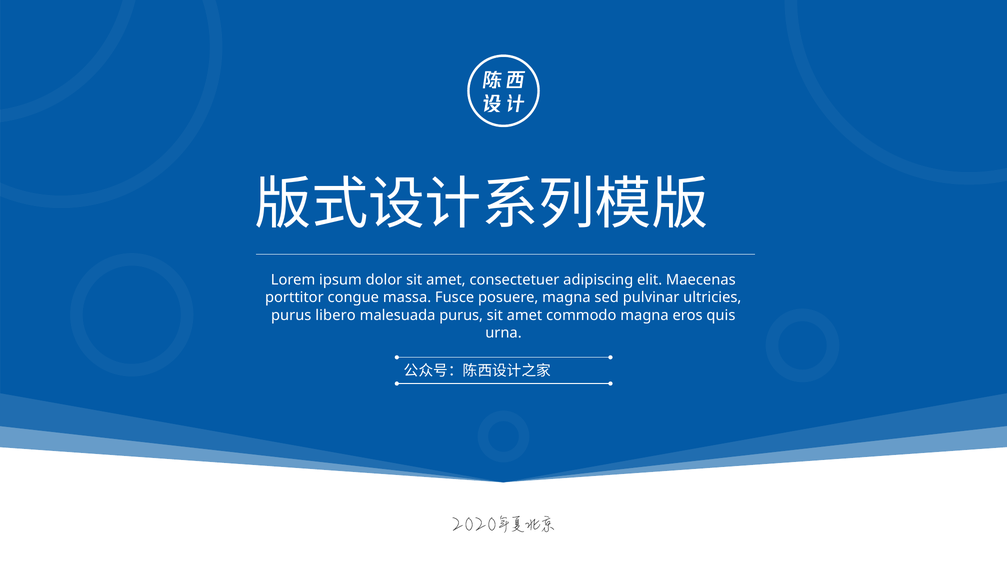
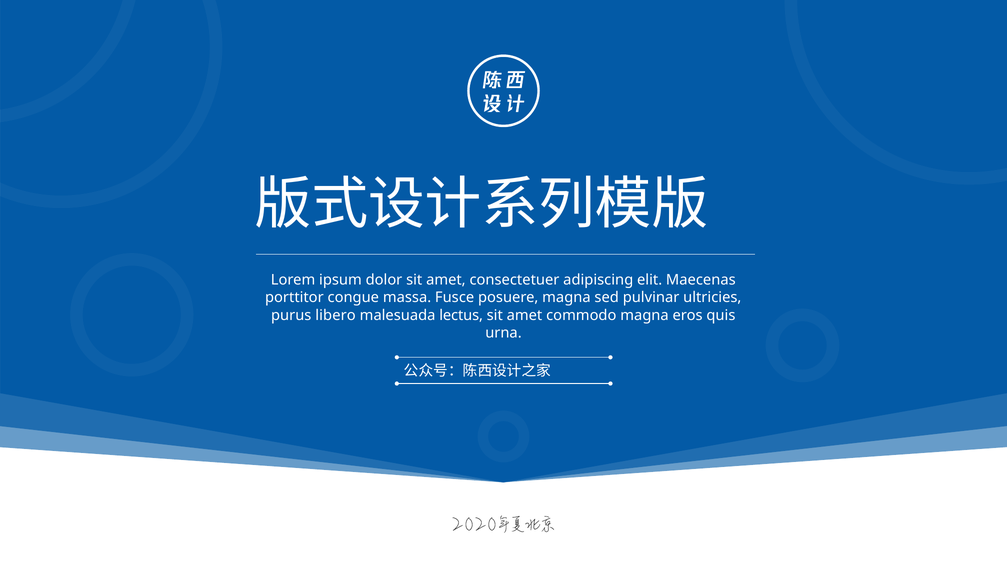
malesuada purus: purus -> lectus
